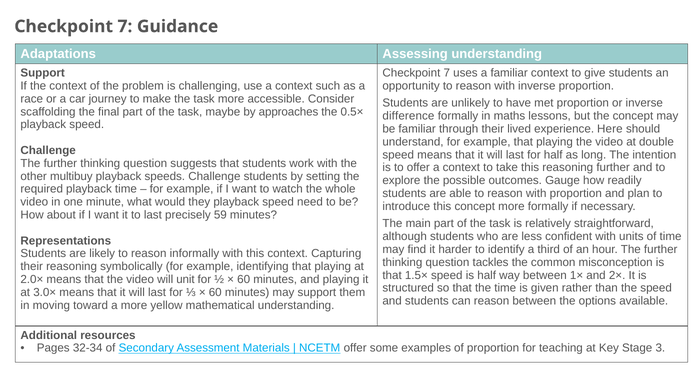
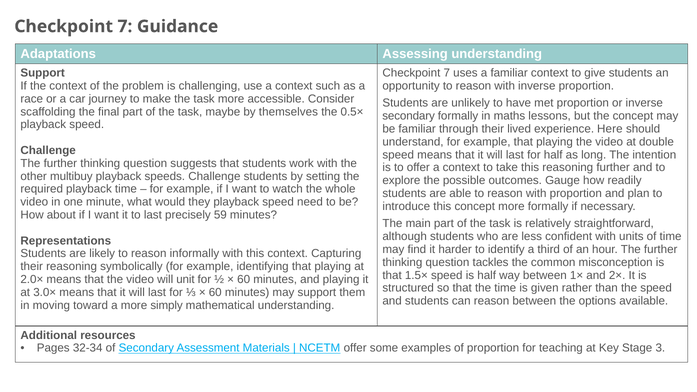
approaches: approaches -> themselves
difference at (408, 116): difference -> secondary
yellow: yellow -> simply
